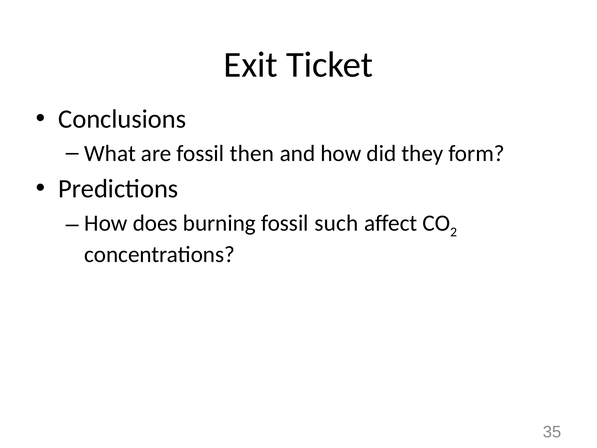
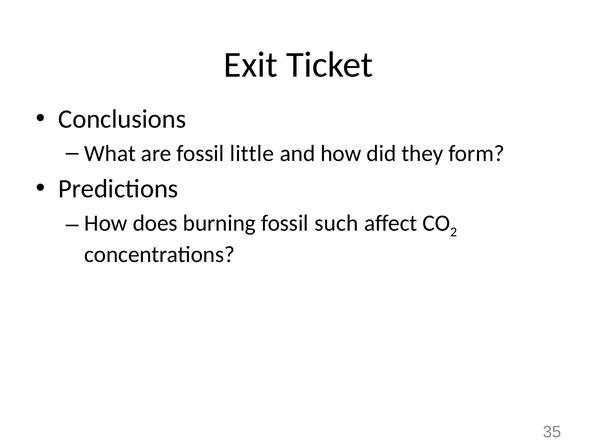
then: then -> little
